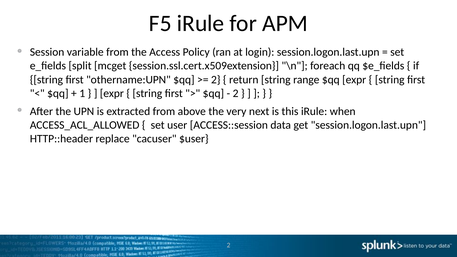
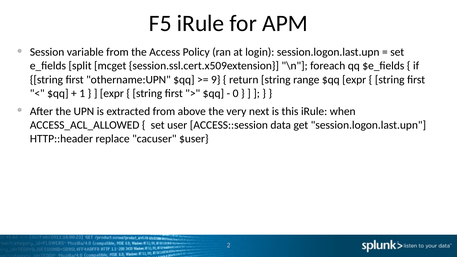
2 at (216, 80): 2 -> 9
2 at (236, 93): 2 -> 0
